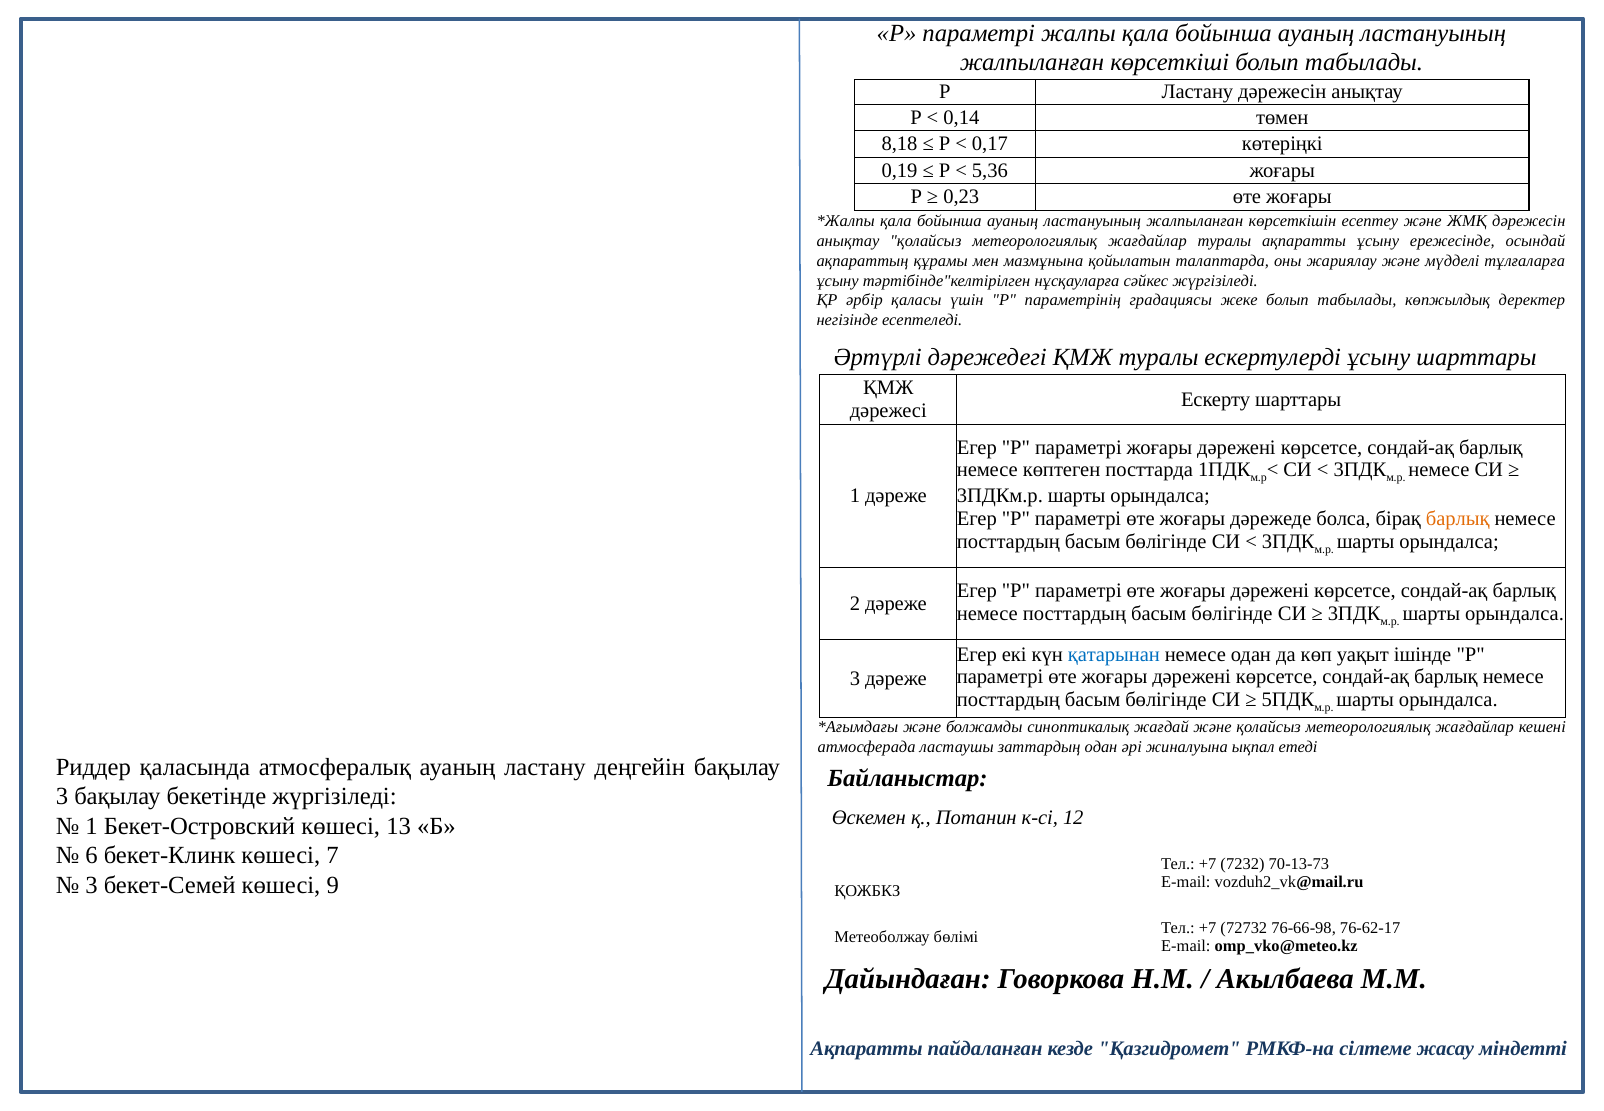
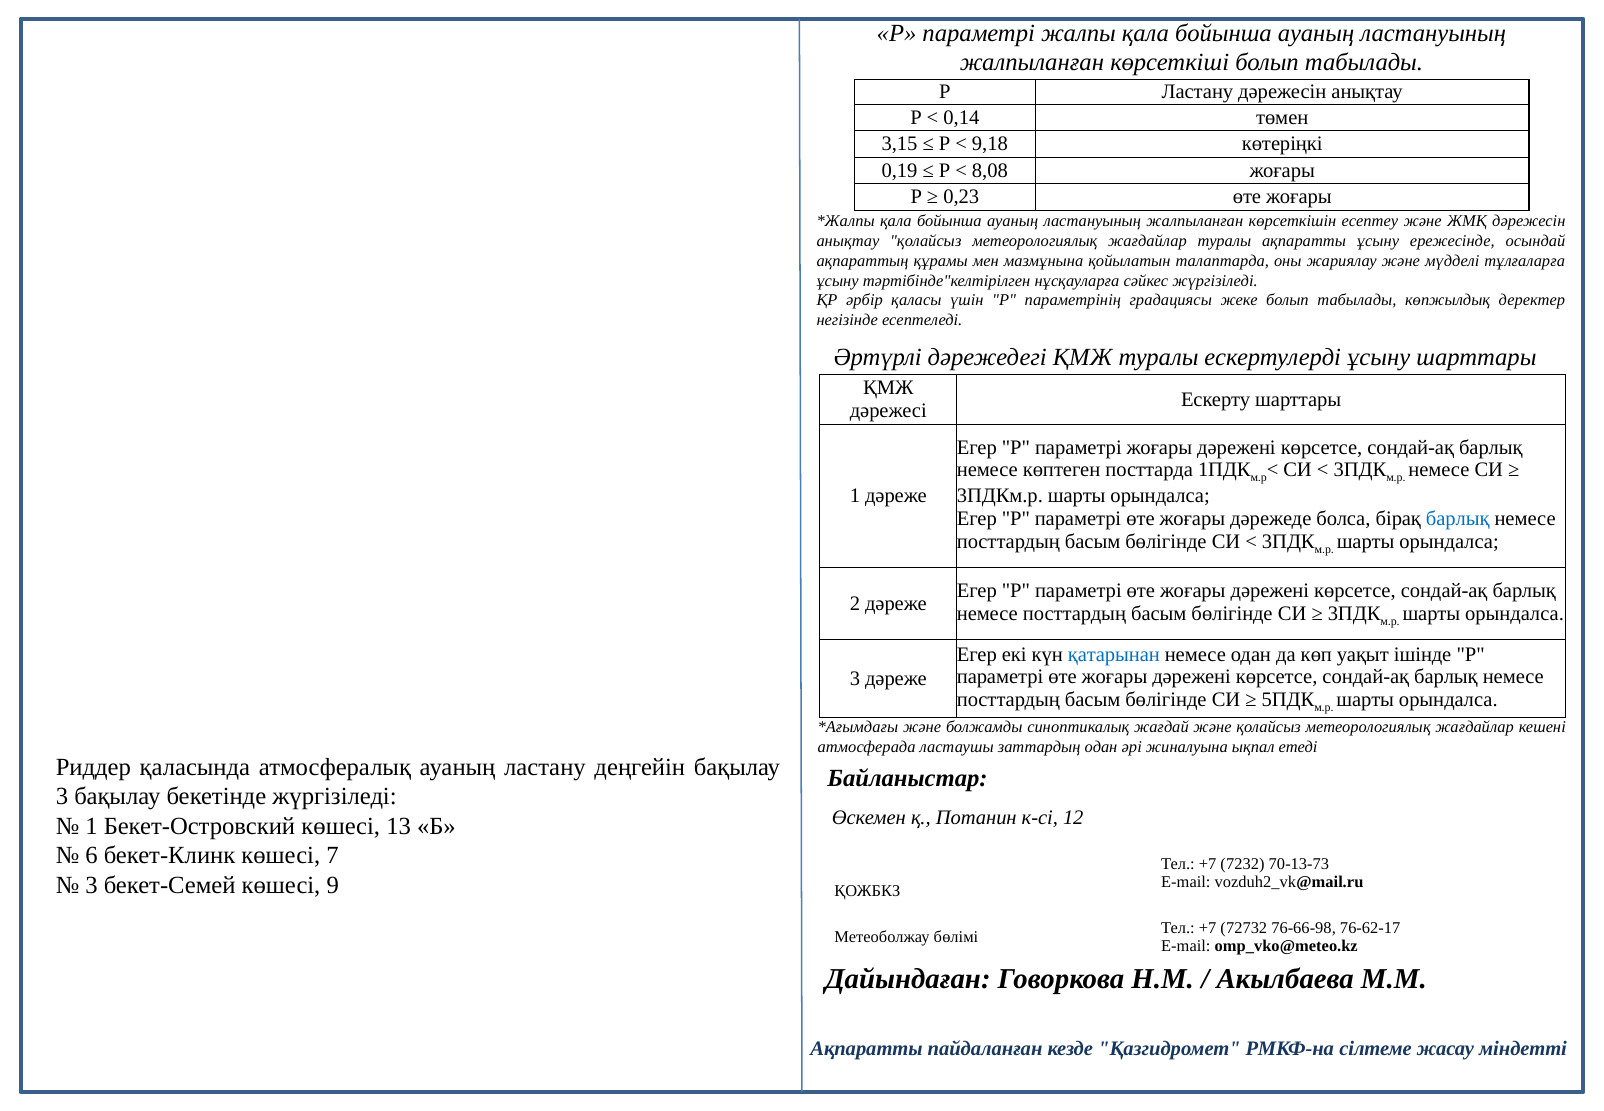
8,18: 8,18 -> 3,15
0,17: 0,17 -> 9,18
5,36: 5,36 -> 8,08
барлық at (1458, 518) colour: orange -> blue
